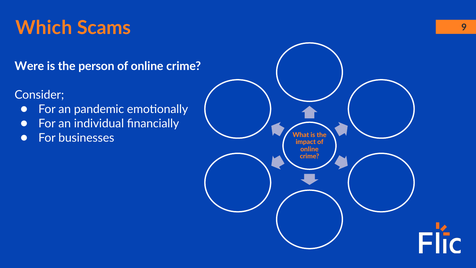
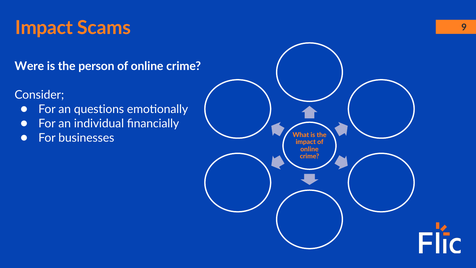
Which at (44, 28): Which -> Impact
pandemic: pandemic -> questions
